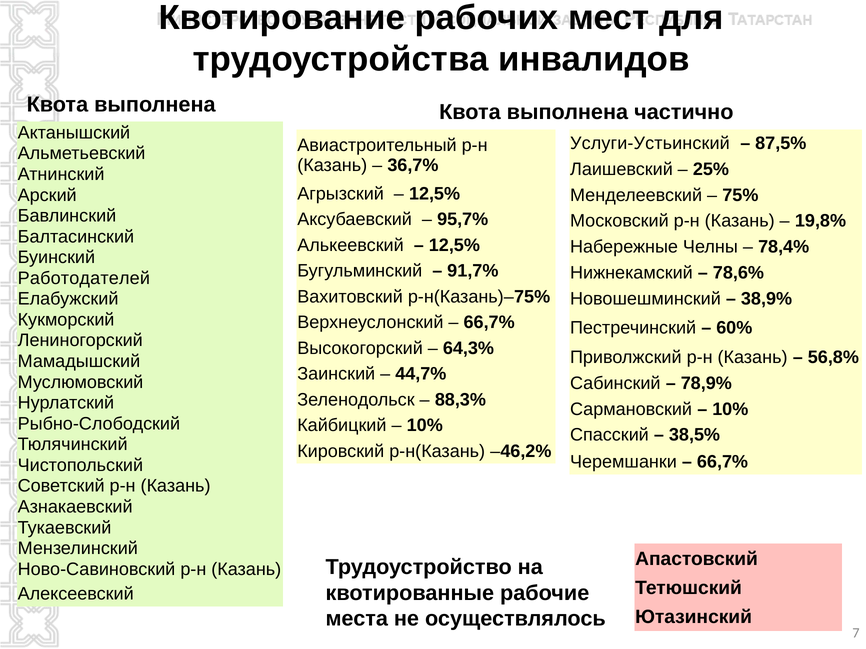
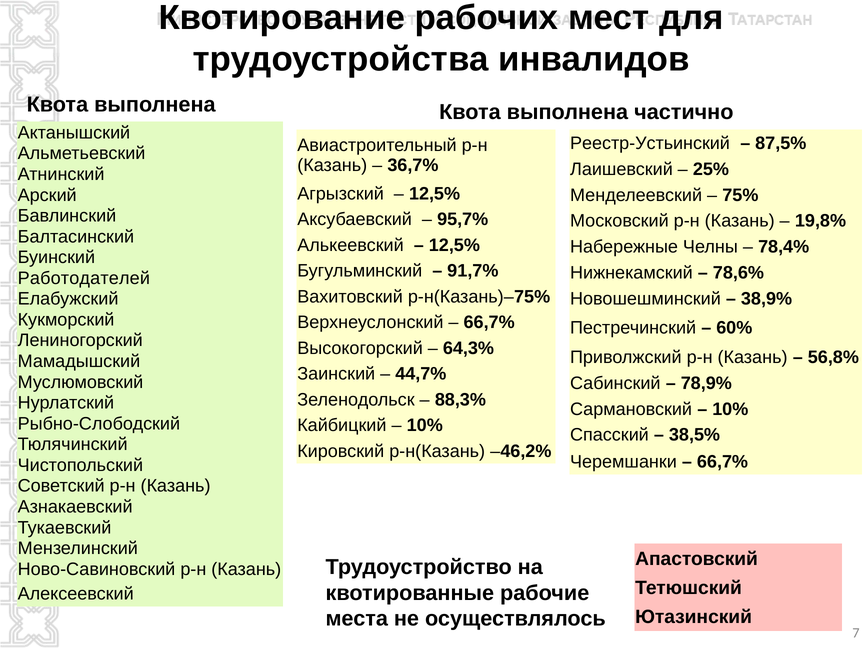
Услуги-Устьинский: Услуги-Устьинский -> Реестр-Устьинский
